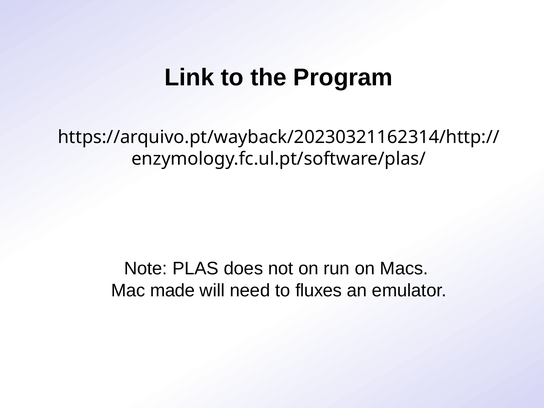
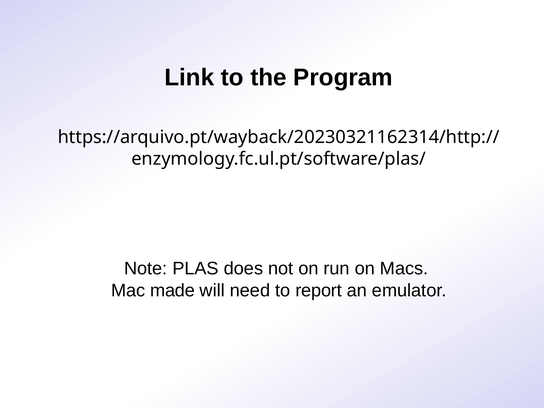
fluxes: fluxes -> report
